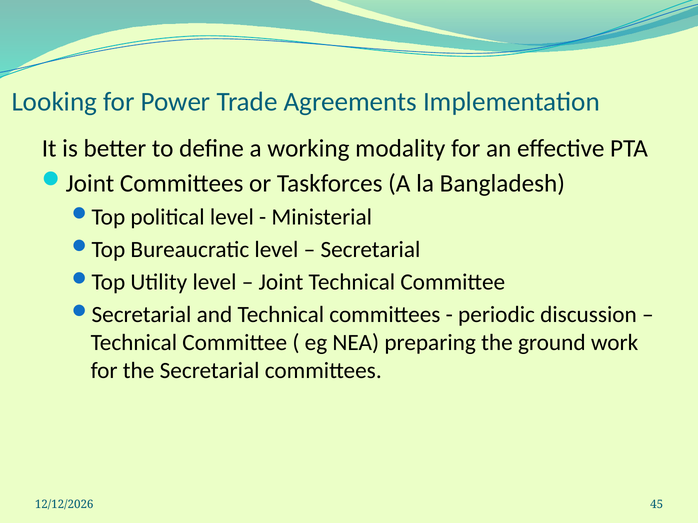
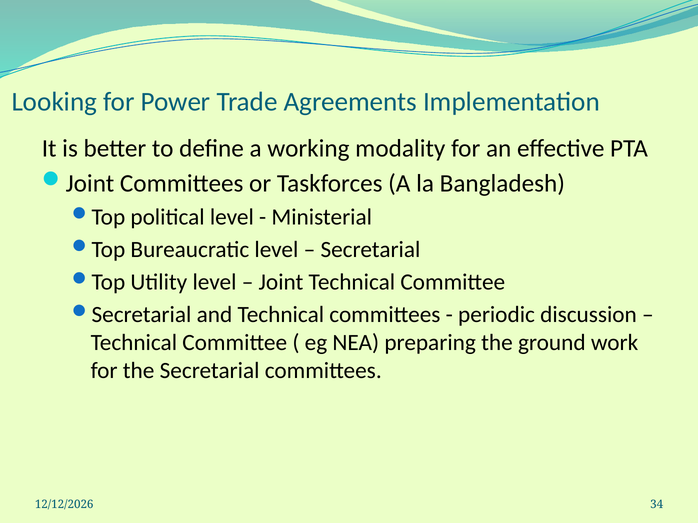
45: 45 -> 34
